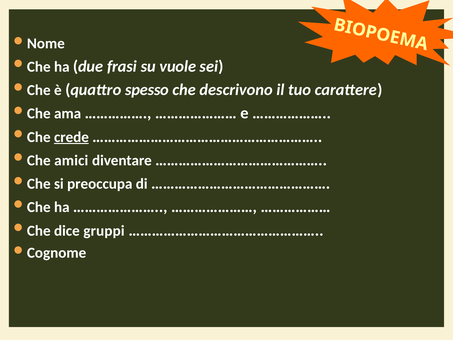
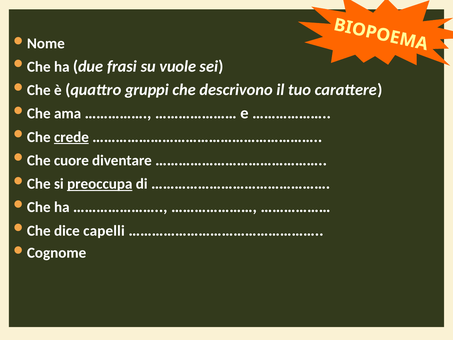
spesso: spesso -> gruppi
amici: amici -> cuore
preoccupa underline: none -> present
gruppi: gruppi -> capelli
